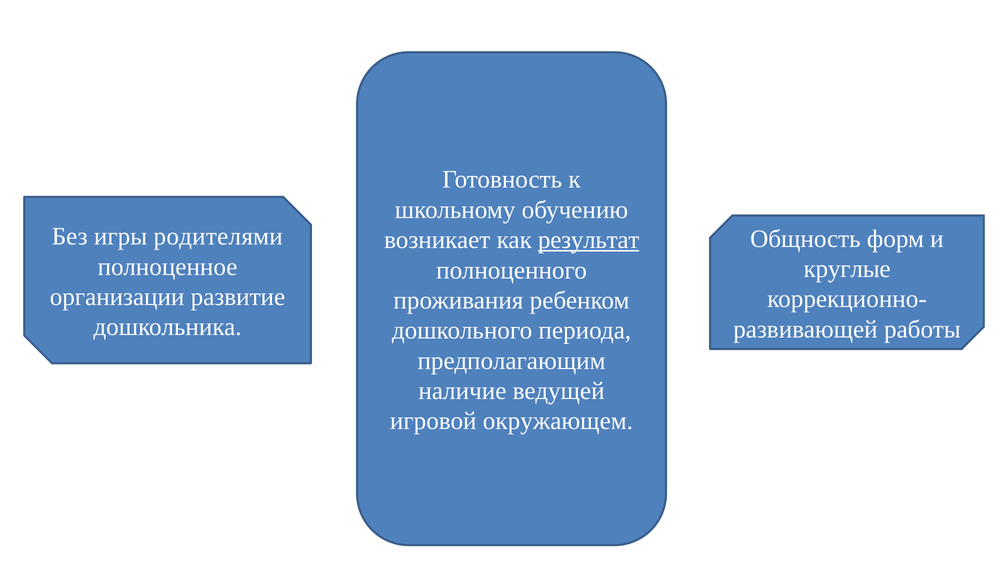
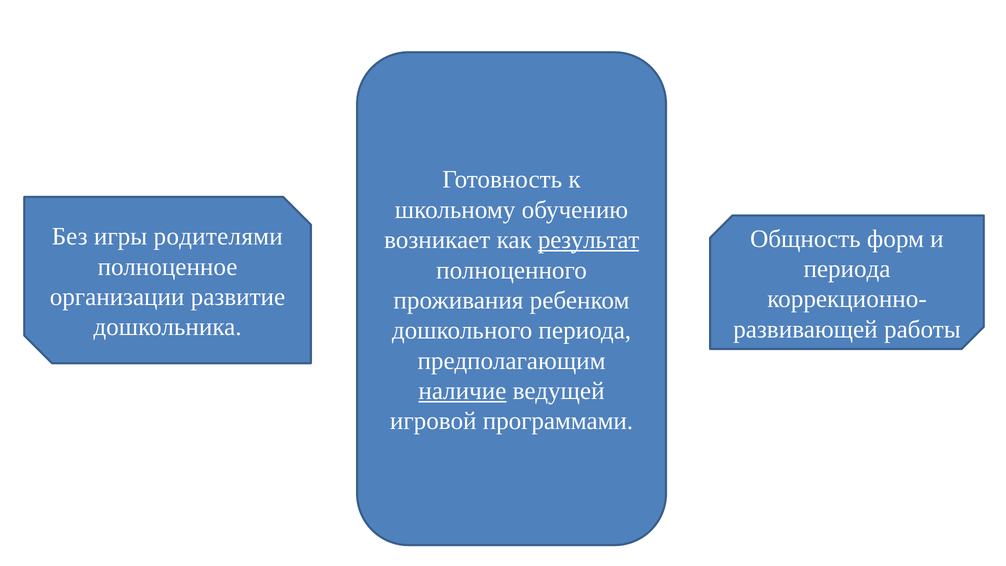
круглые at (847, 269): круглые -> периода
наличие underline: none -> present
окружающем: окружающем -> программами
